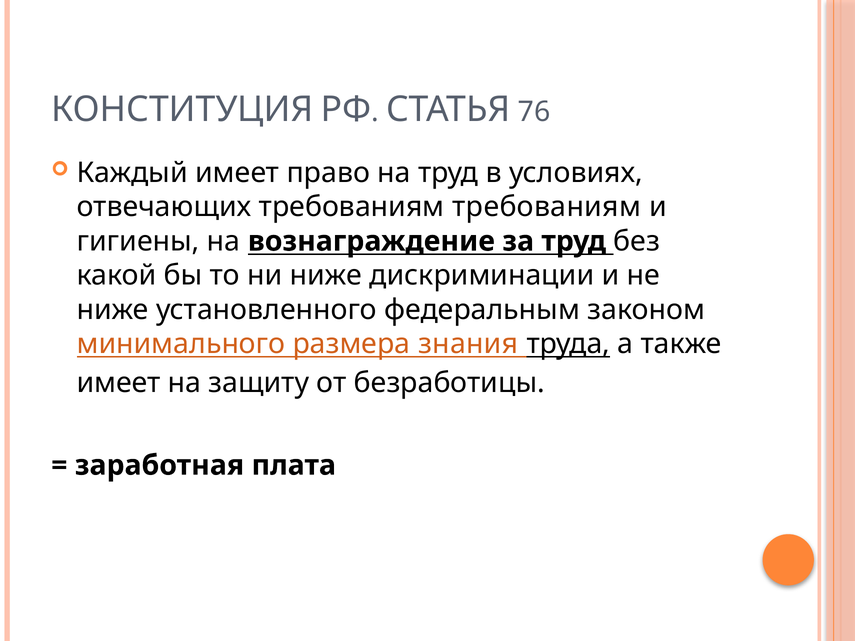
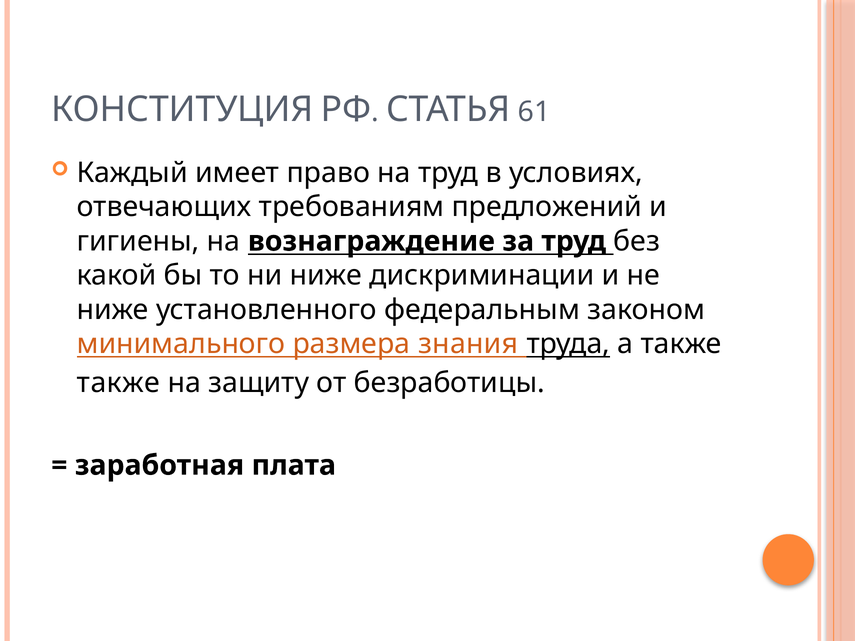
76: 76 -> 61
требованиям требованиям: требованиям -> предложений
имеет at (119, 383): имеет -> также
